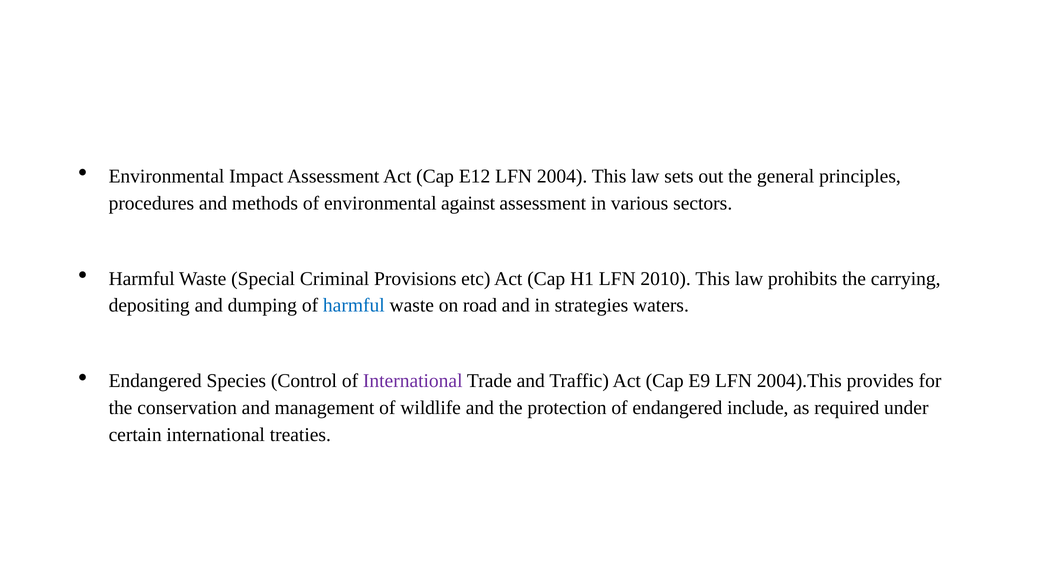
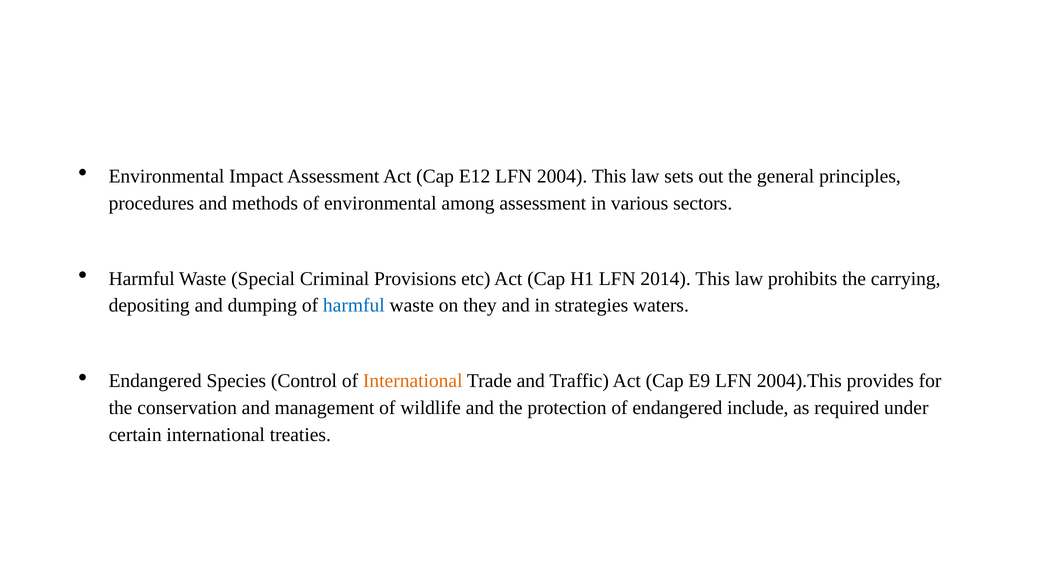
against: against -> among
2010: 2010 -> 2014
road: road -> they
International at (413, 381) colour: purple -> orange
